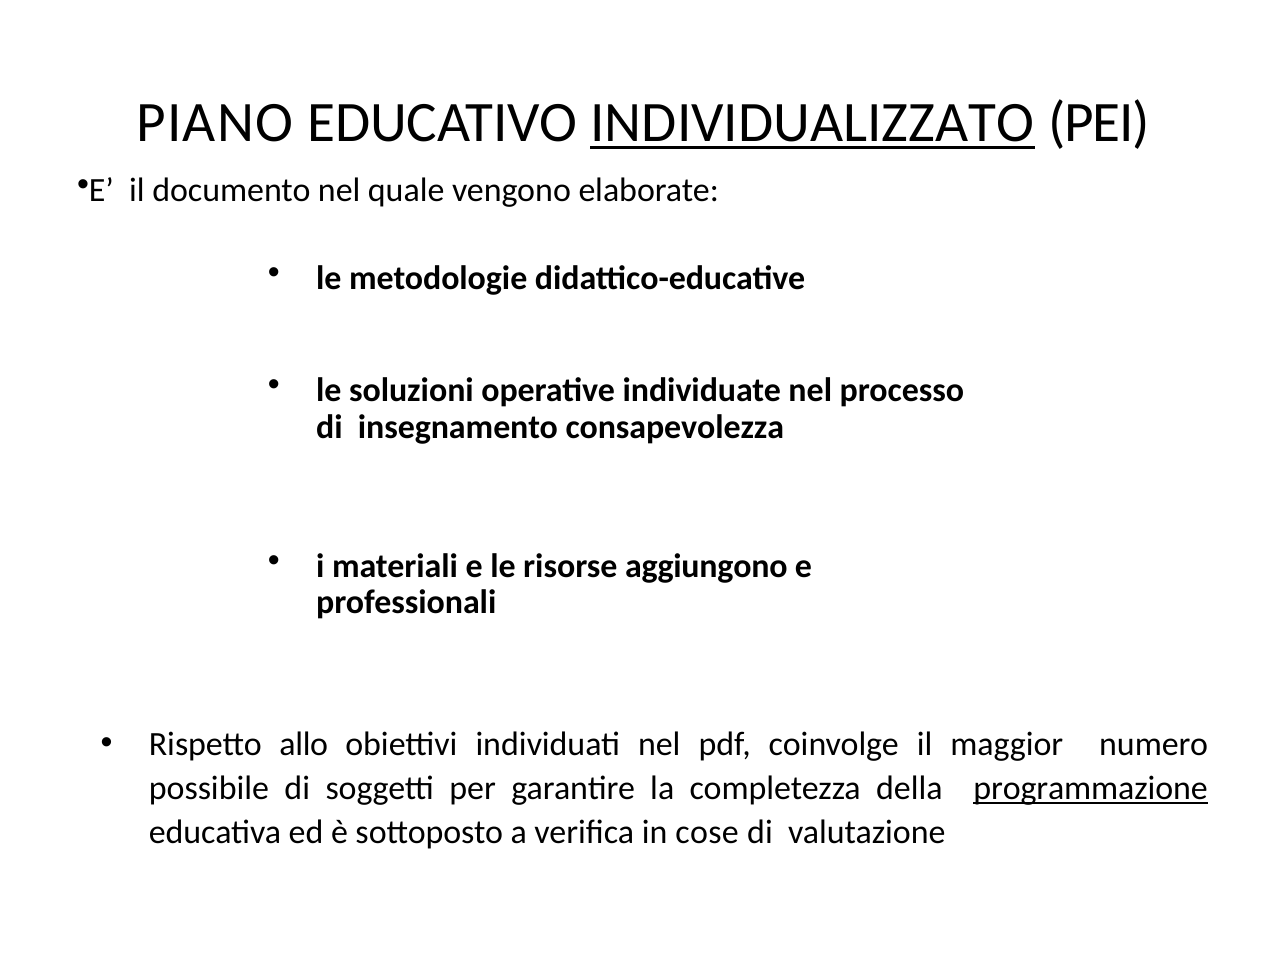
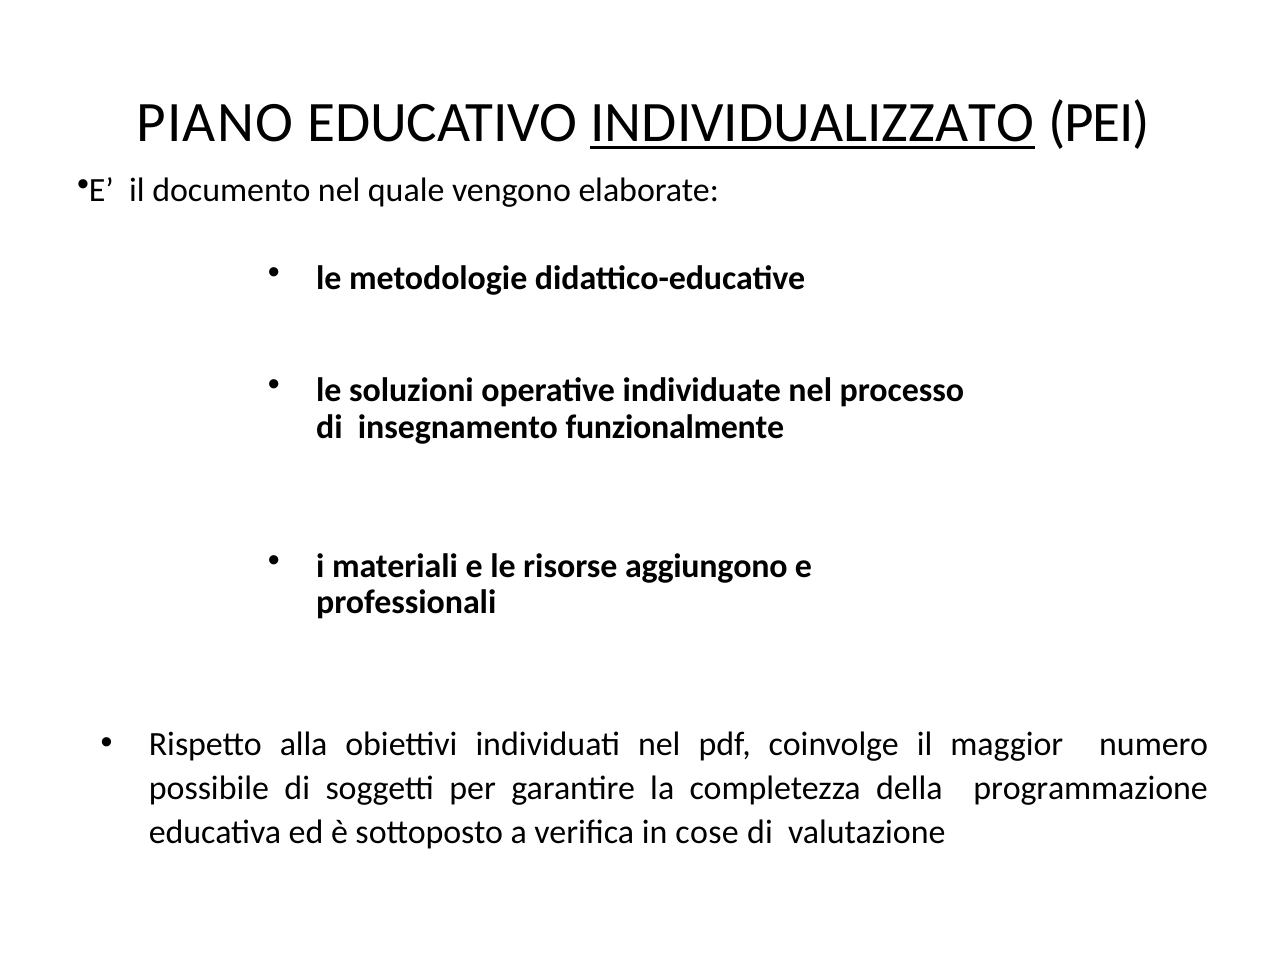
consapevolezza: consapevolezza -> funzionalmente
allo: allo -> alla
programmazione underline: present -> none
